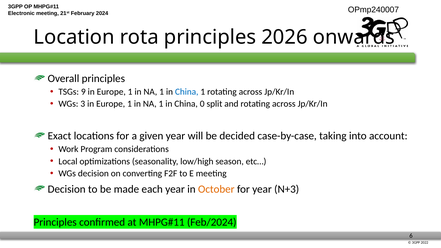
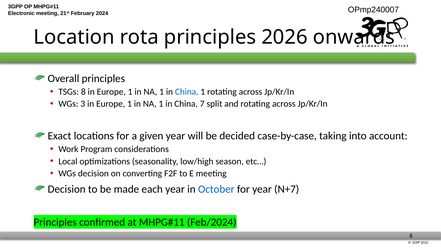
9: 9 -> 8
0: 0 -> 7
October colour: orange -> blue
N+3: N+3 -> N+7
